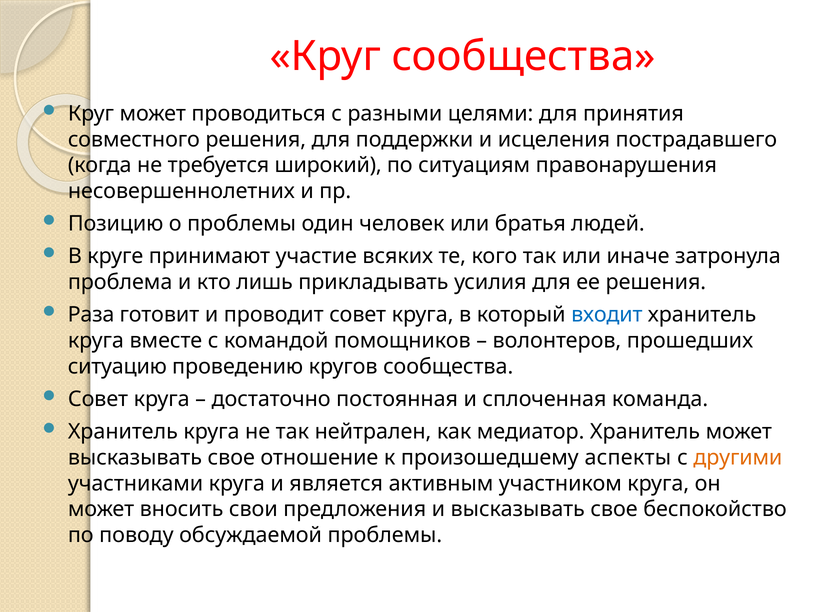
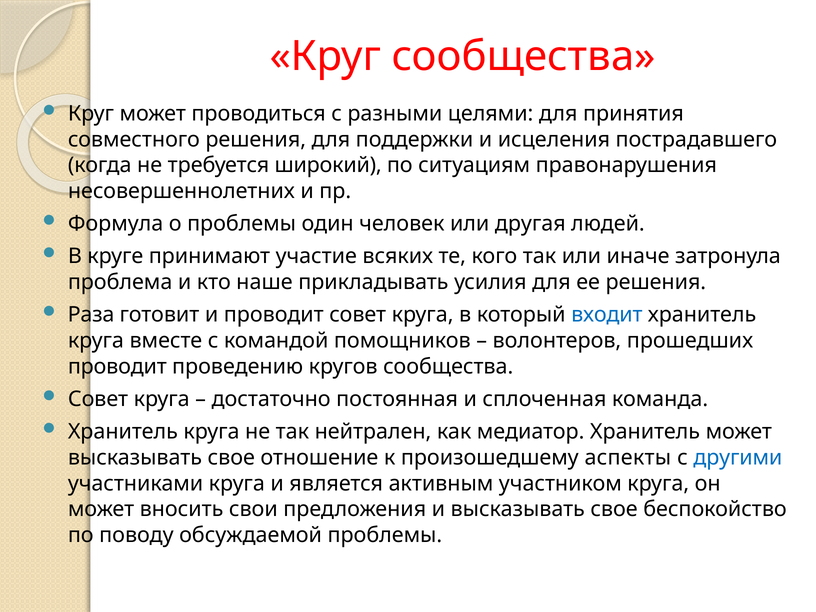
Позицию: Позицию -> Формула
братья: братья -> другая
лишь: лишь -> наше
ситуацию at (117, 367): ситуацию -> проводит
другими colour: orange -> blue
